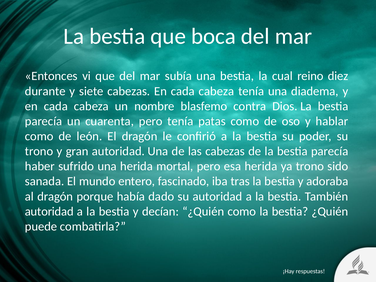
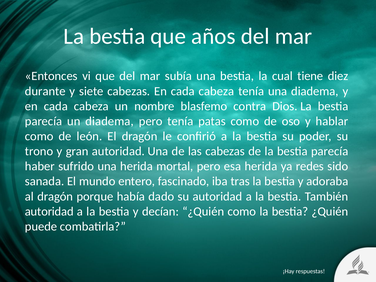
boca: boca -> años
reino: reino -> tiene
un cuarenta: cuarenta -> diadema
ya trono: trono -> redes
